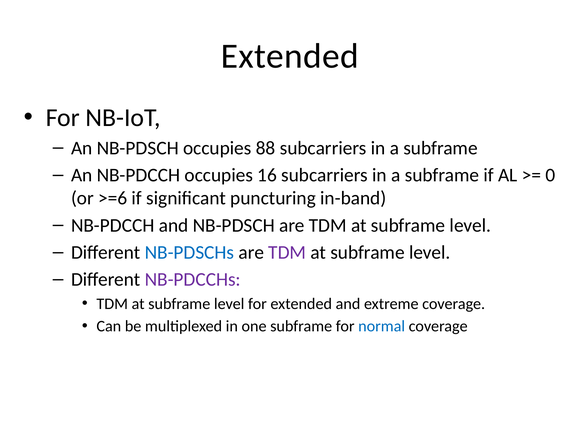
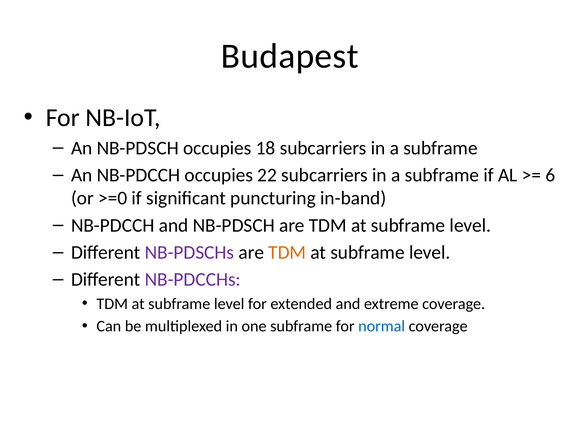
Extended at (290, 56): Extended -> Budapest
88: 88 -> 18
16: 16 -> 22
0: 0 -> 6
>=6: >=6 -> >=0
NB-PDSCHs colour: blue -> purple
TDM at (287, 252) colour: purple -> orange
